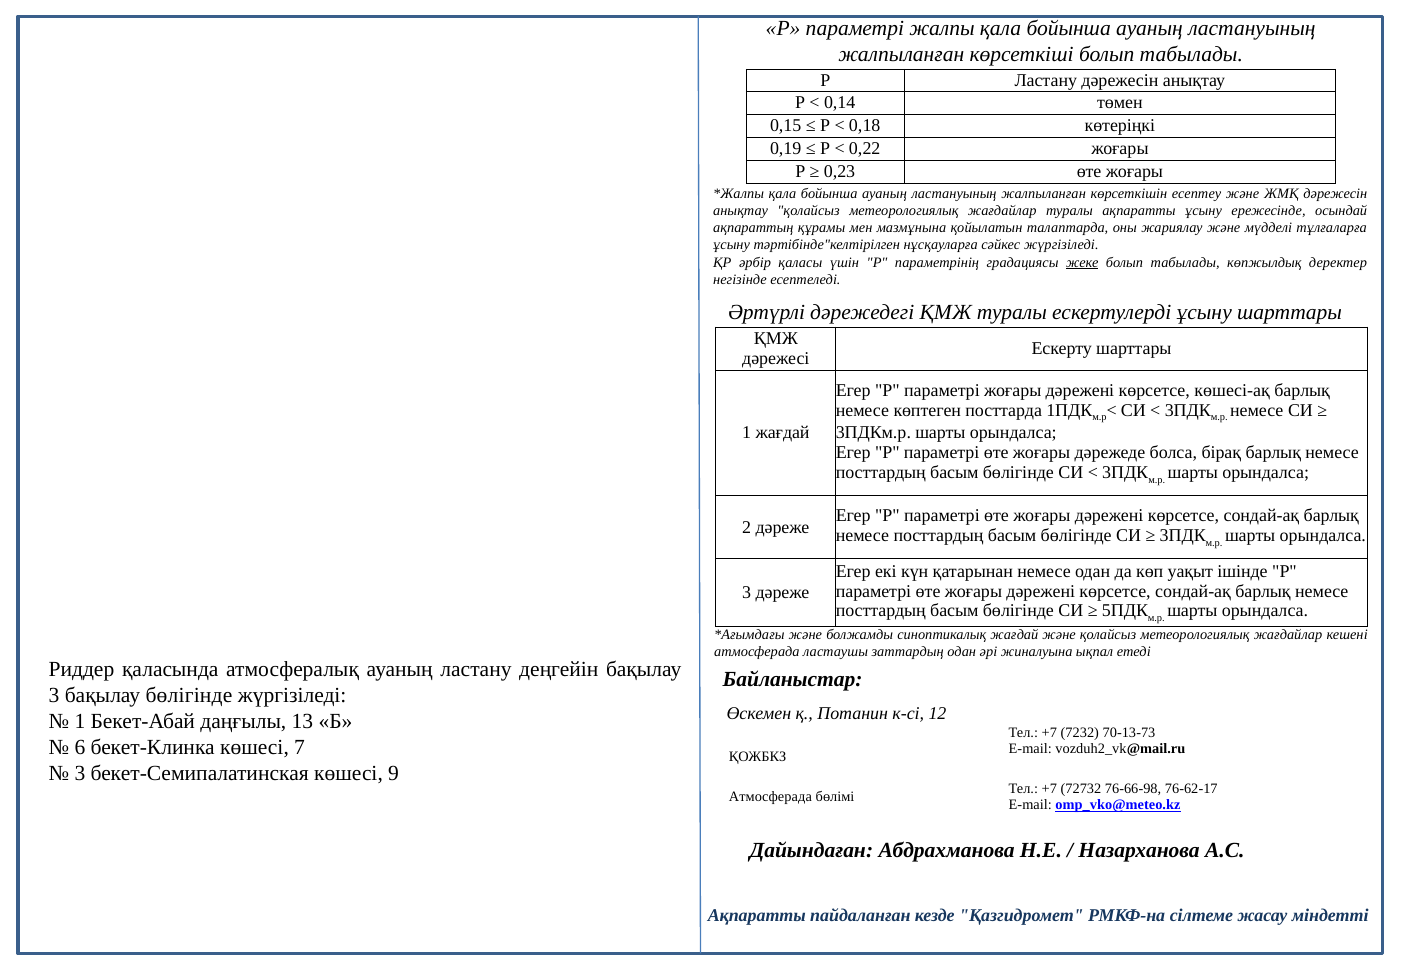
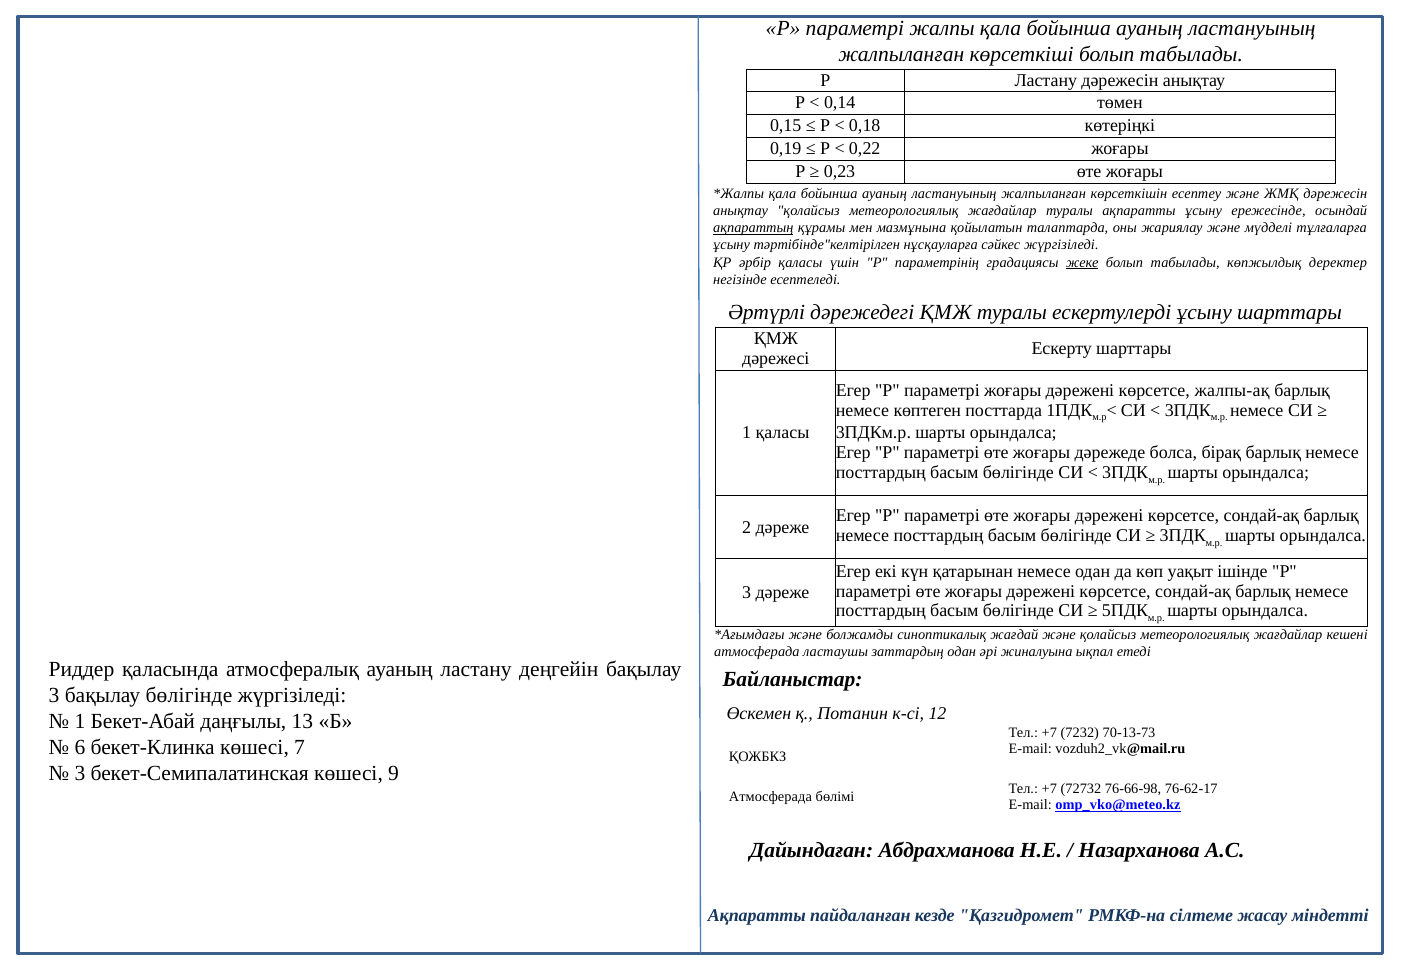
ақпараттың underline: none -> present
көшесі-ақ: көшесі-ақ -> жалпы-ақ
1 жағдай: жағдай -> қаласы
